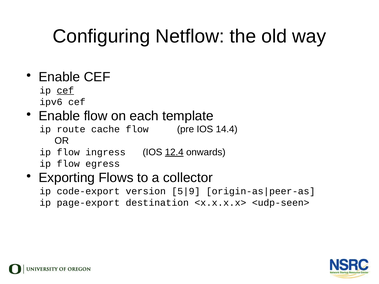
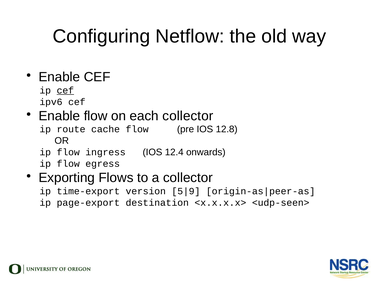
each template: template -> collector
14.4: 14.4 -> 12.8
12.4 underline: present -> none
code-export: code-export -> time-export
